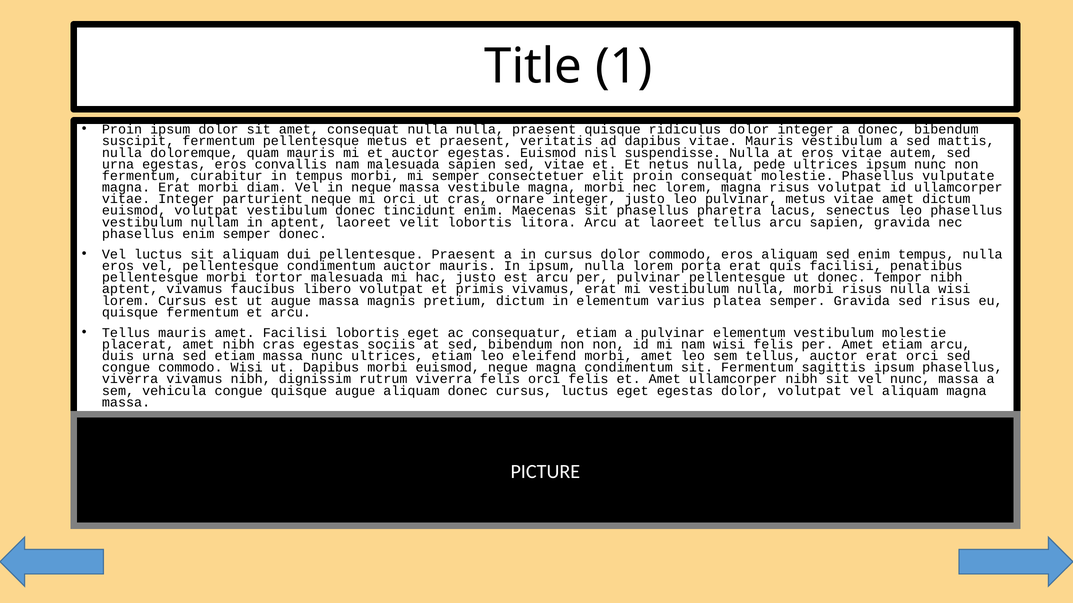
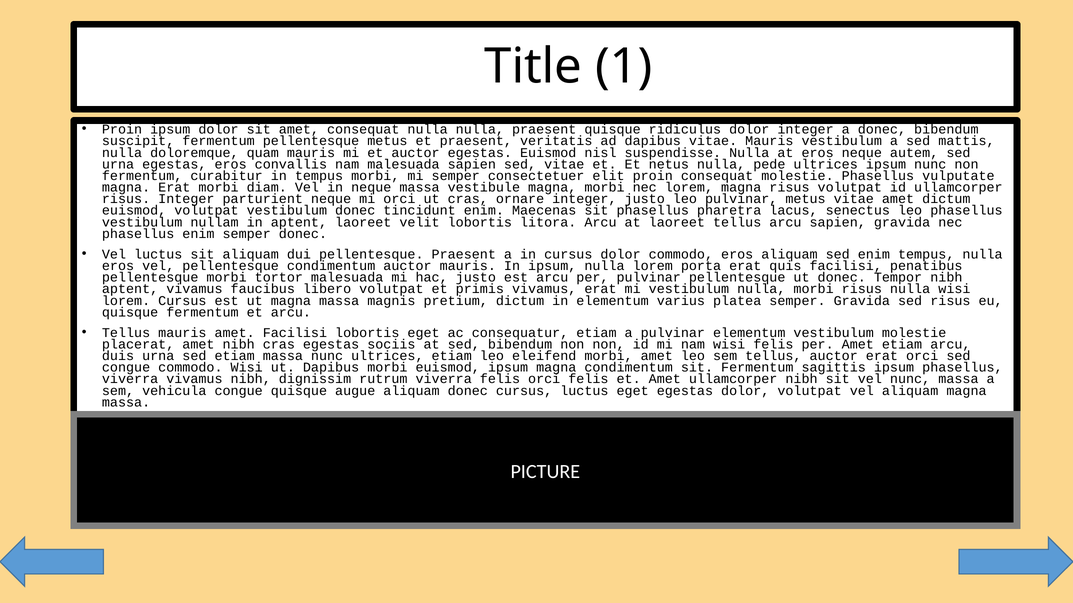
eros vitae: vitae -> neque
vitae at (126, 199): vitae -> risus
ut augue: augue -> magna
euismod neque: neque -> ipsum
